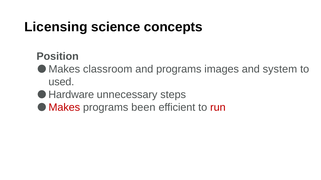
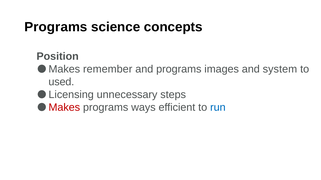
Licensing at (56, 27): Licensing -> Programs
classroom: classroom -> remember
Hardware: Hardware -> Licensing
been: been -> ways
run colour: red -> blue
